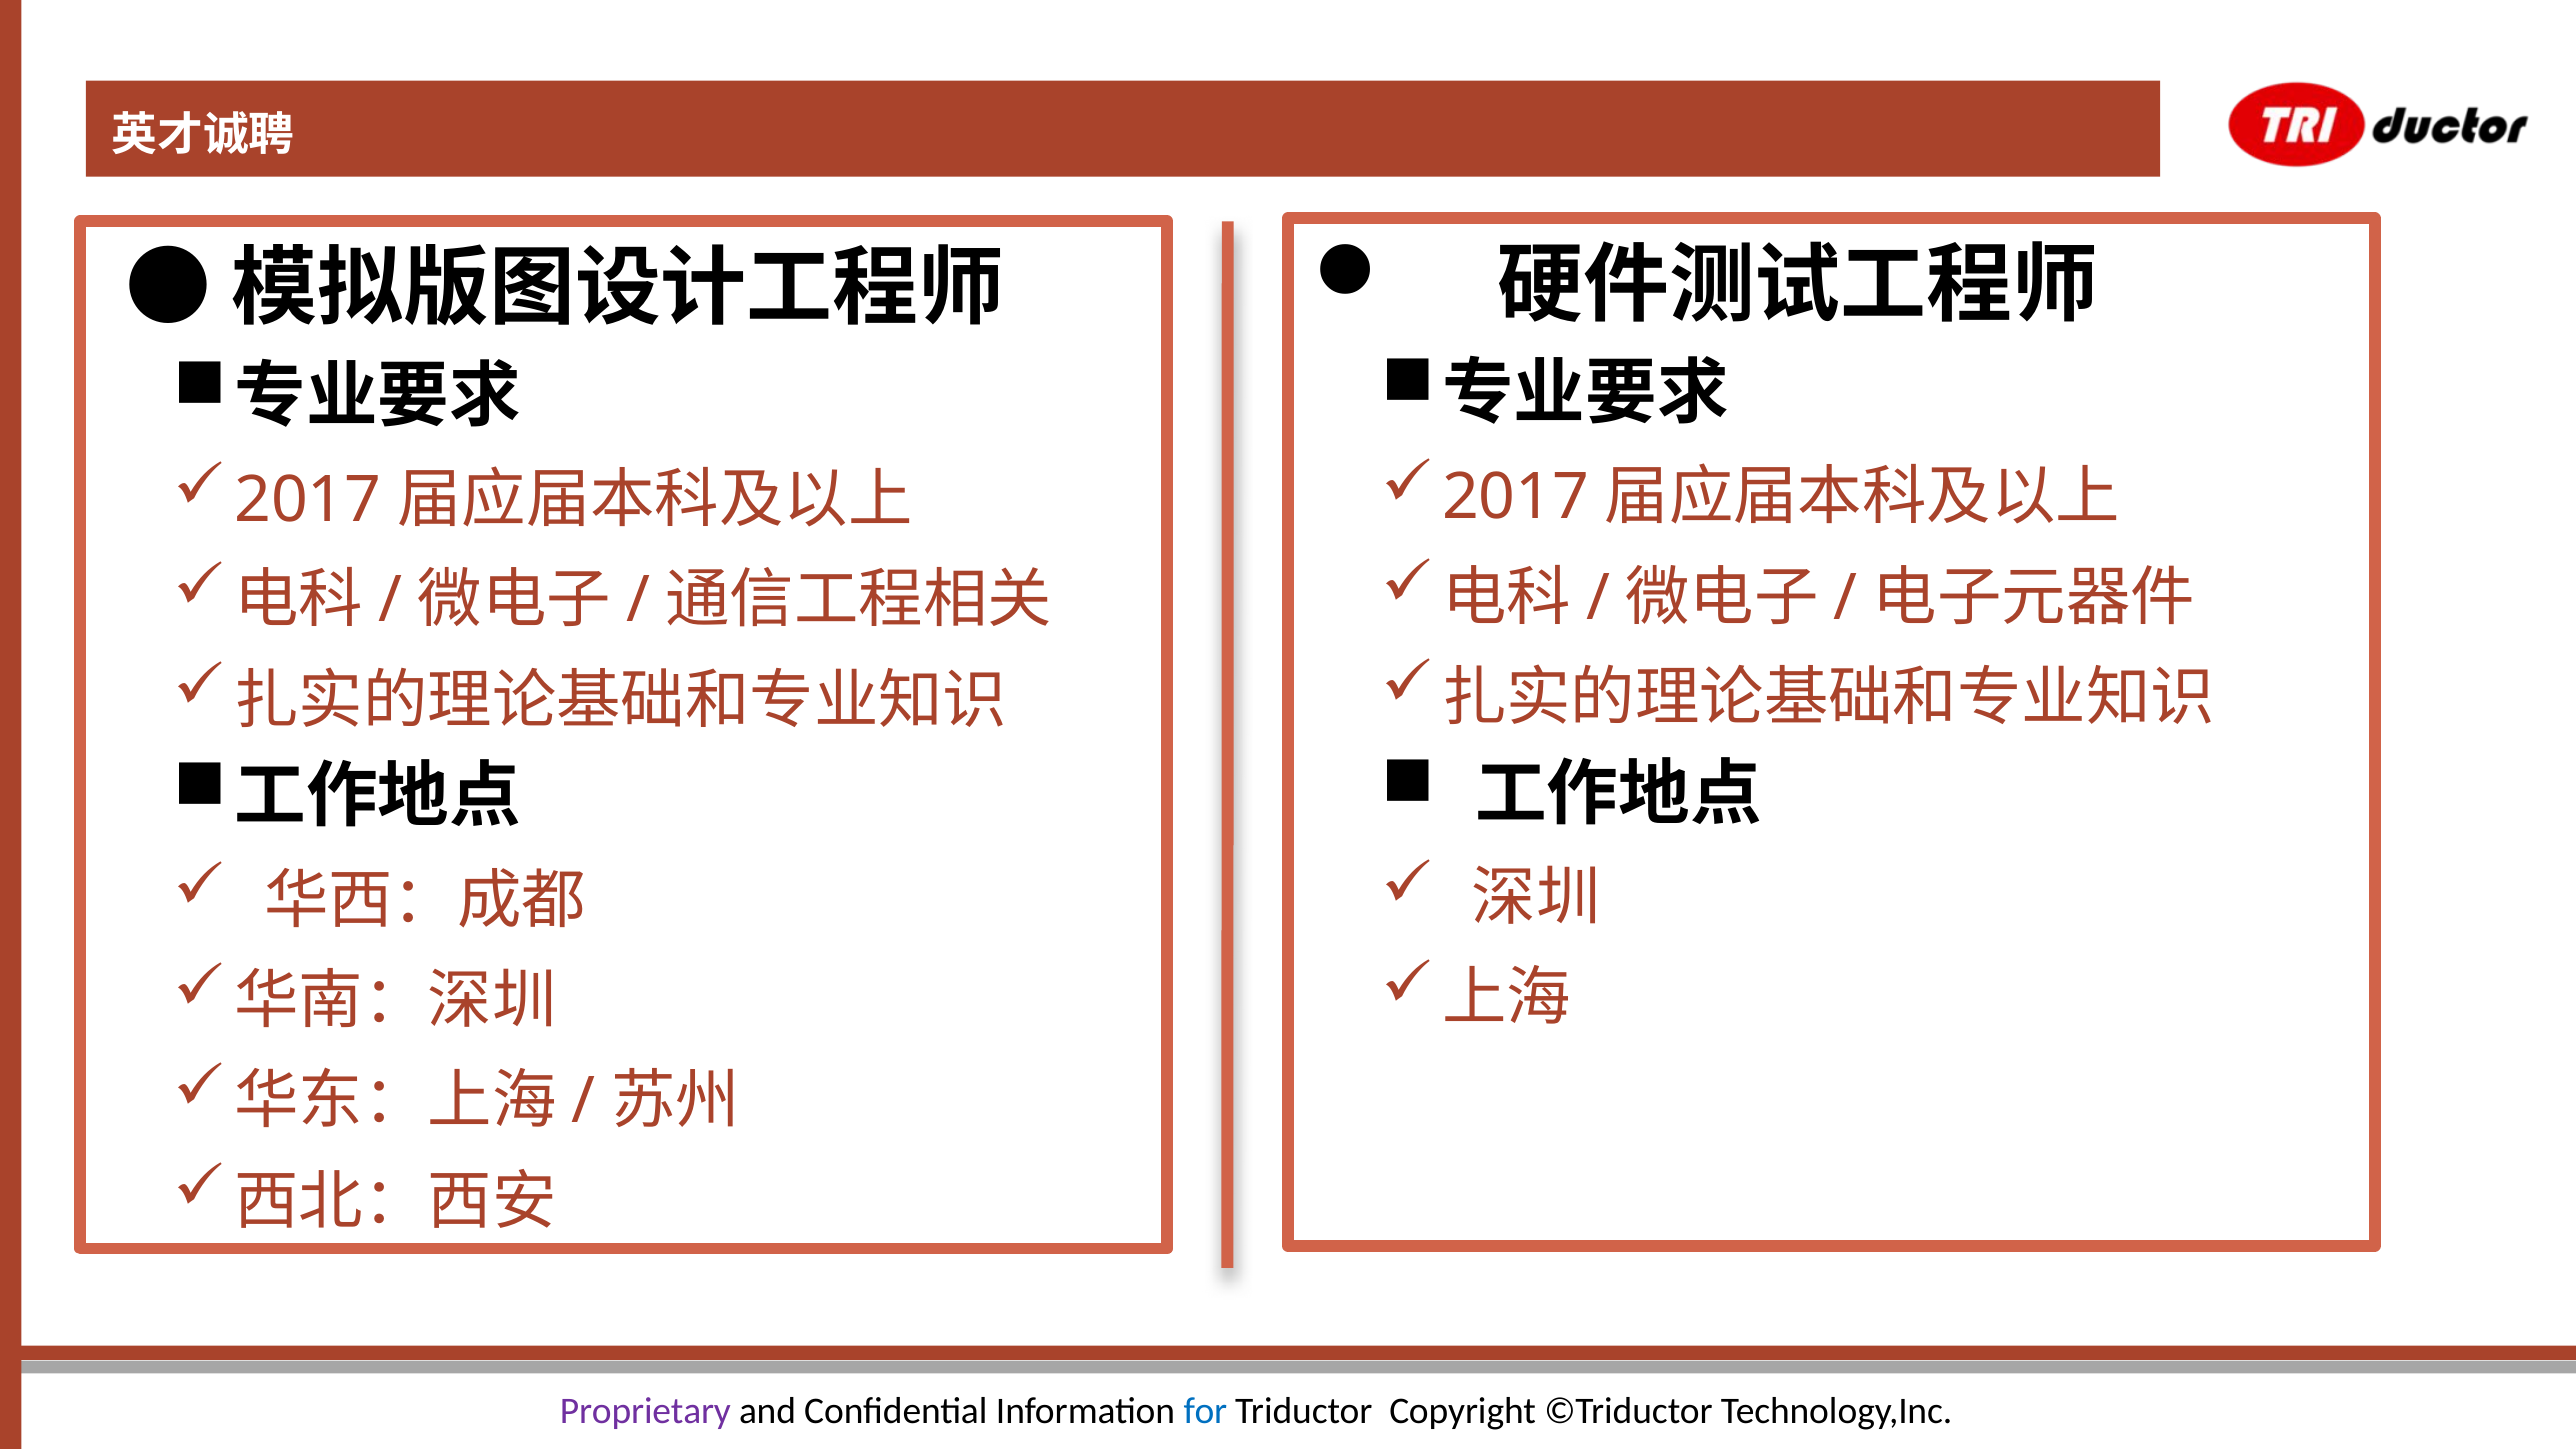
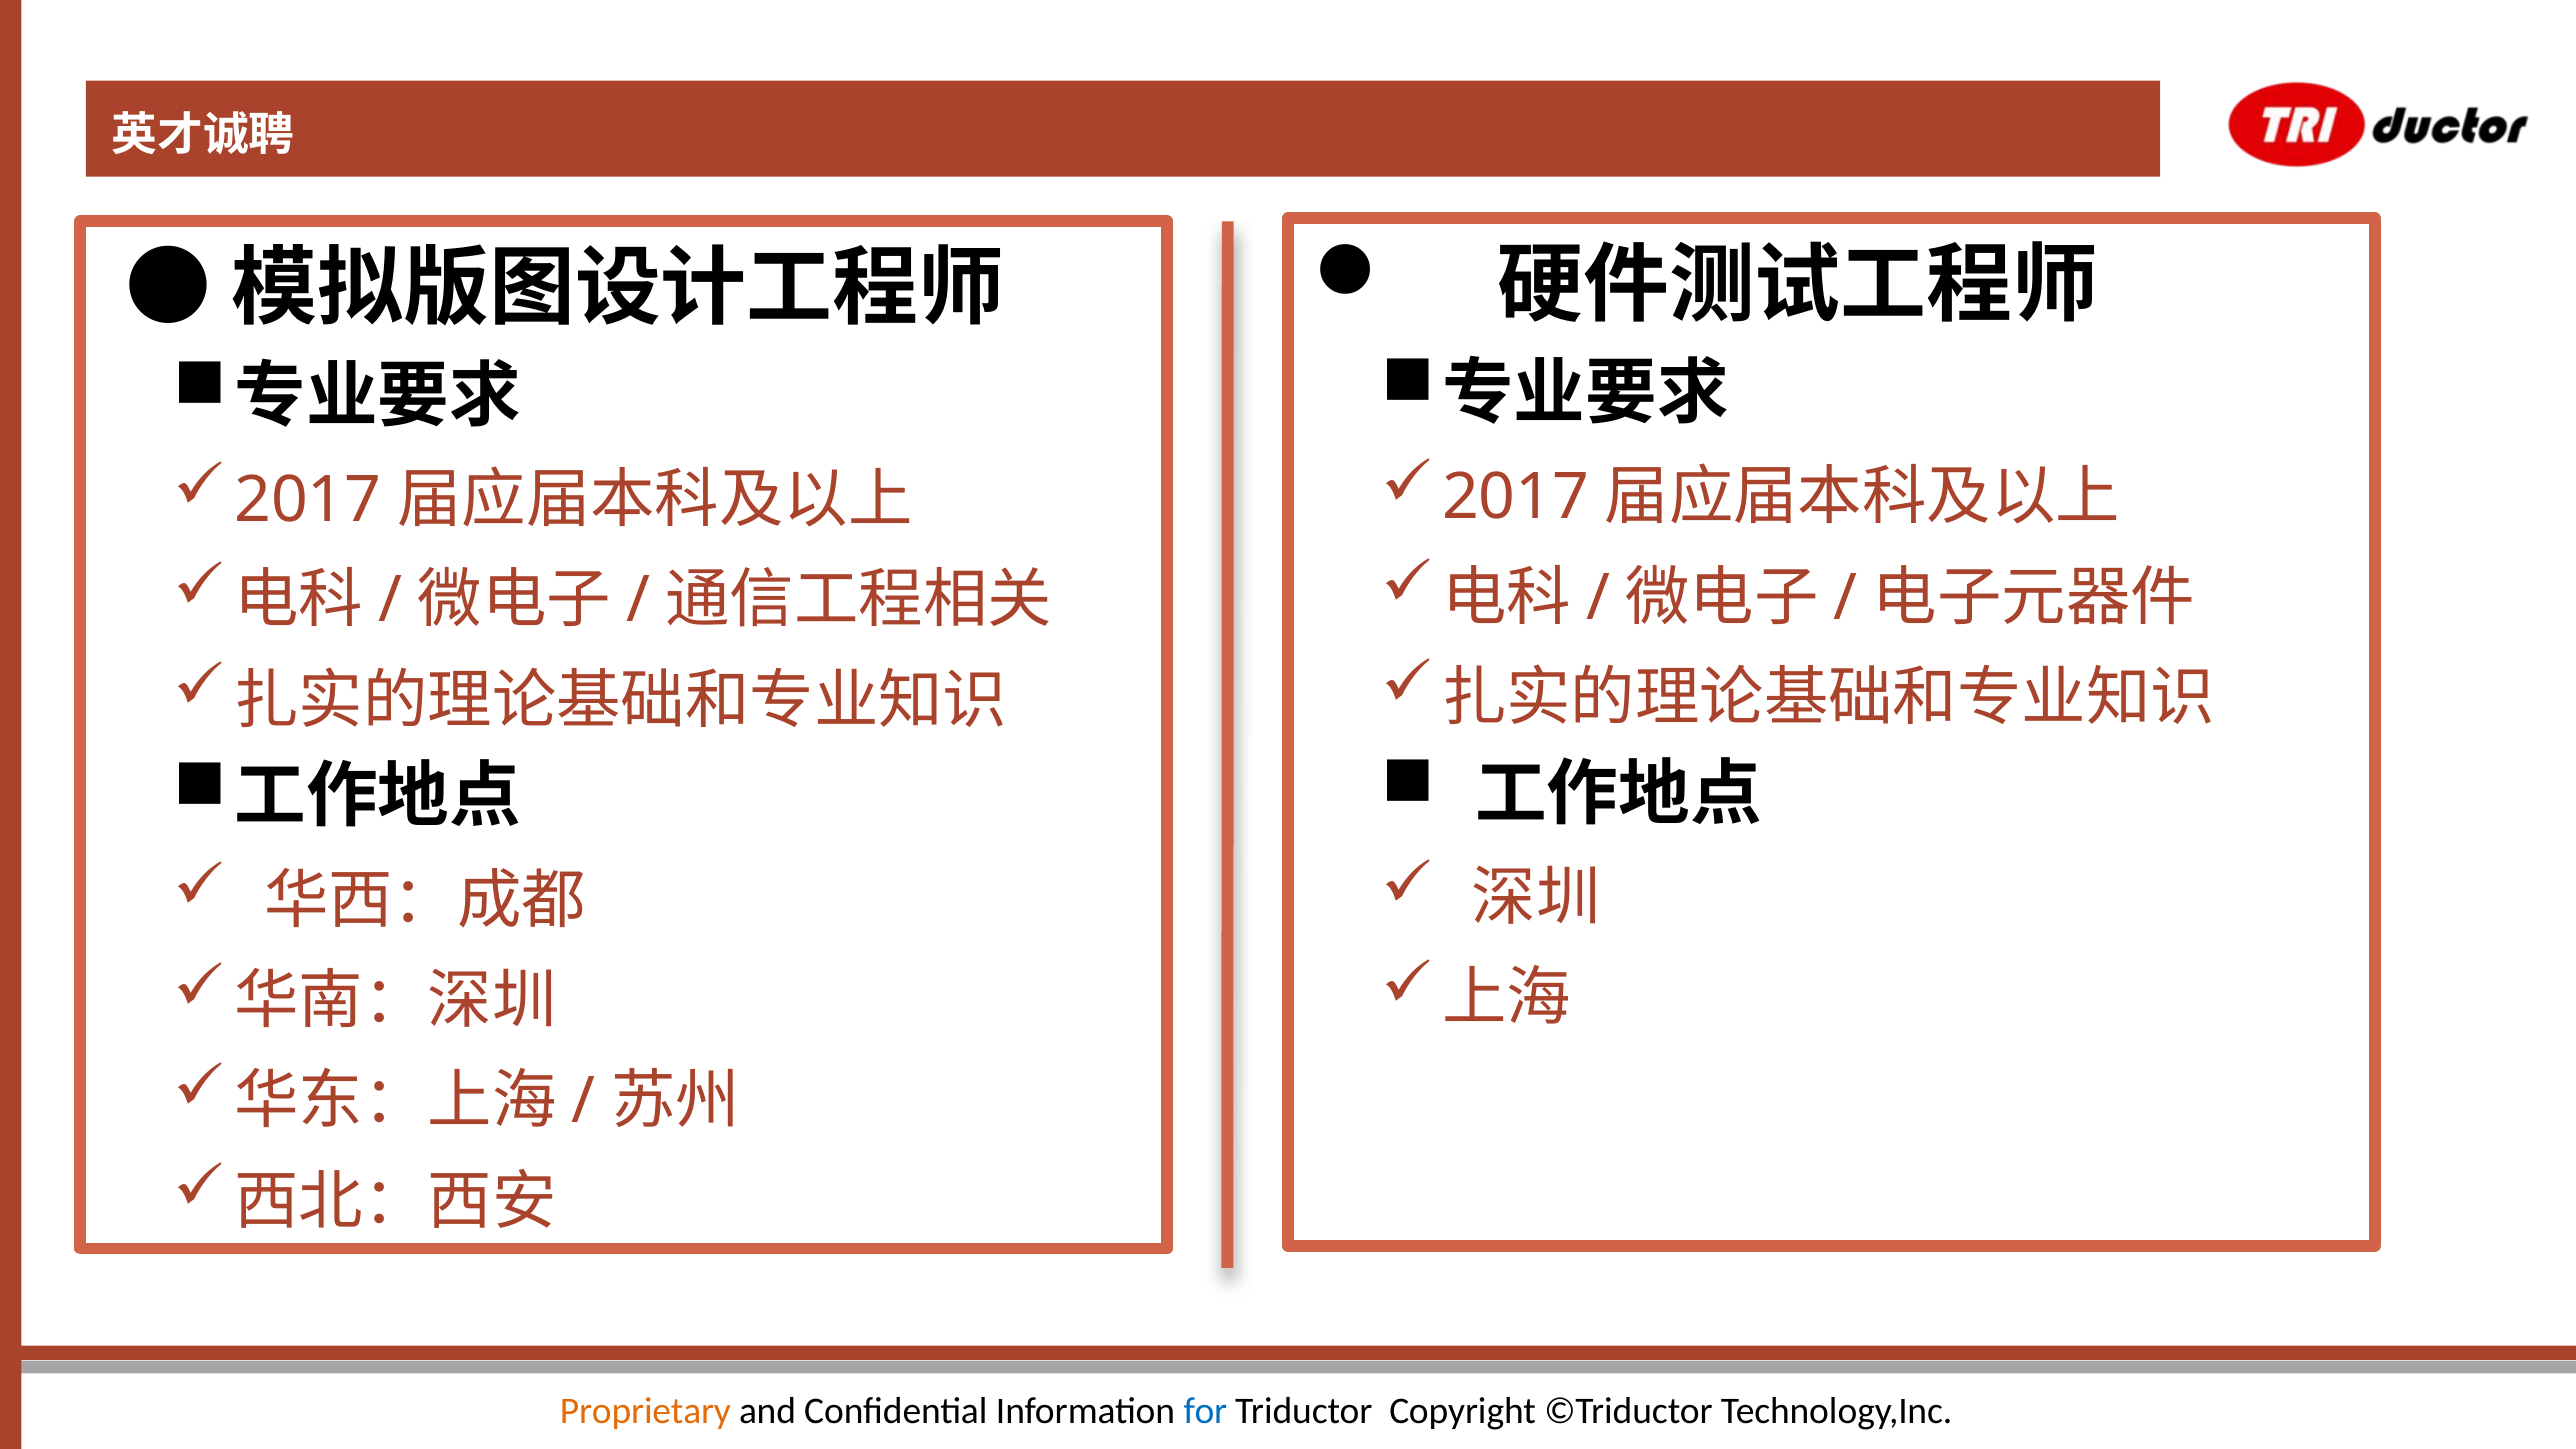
Proprietary colour: purple -> orange
